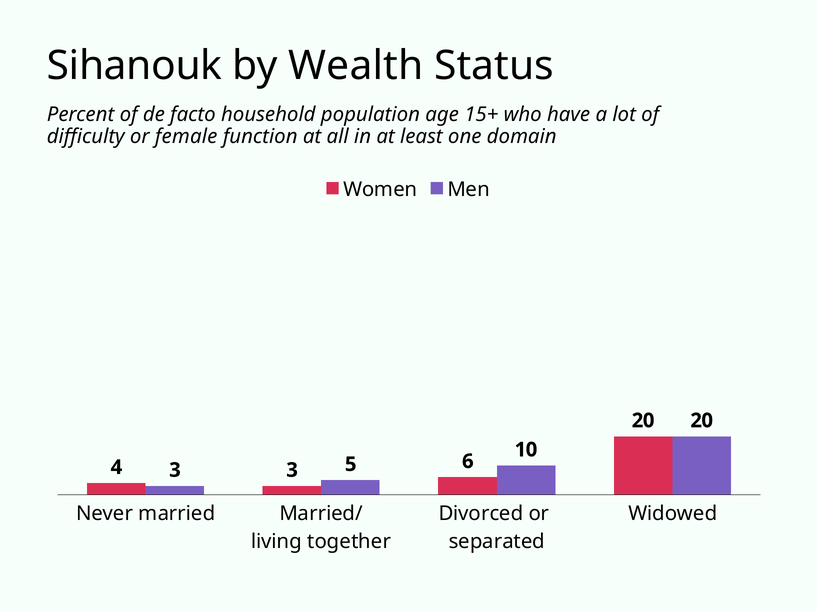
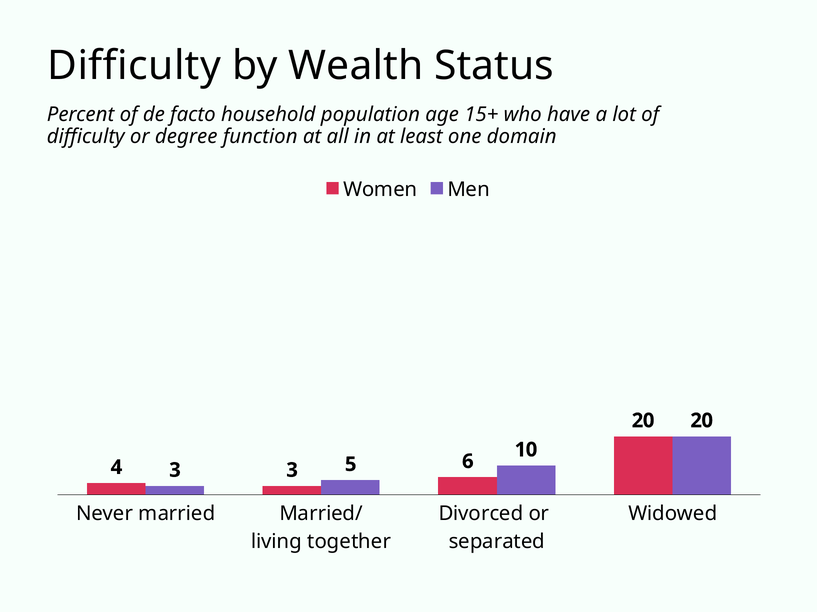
Sihanouk at (135, 66): Sihanouk -> Difficulty
female: female -> degree
